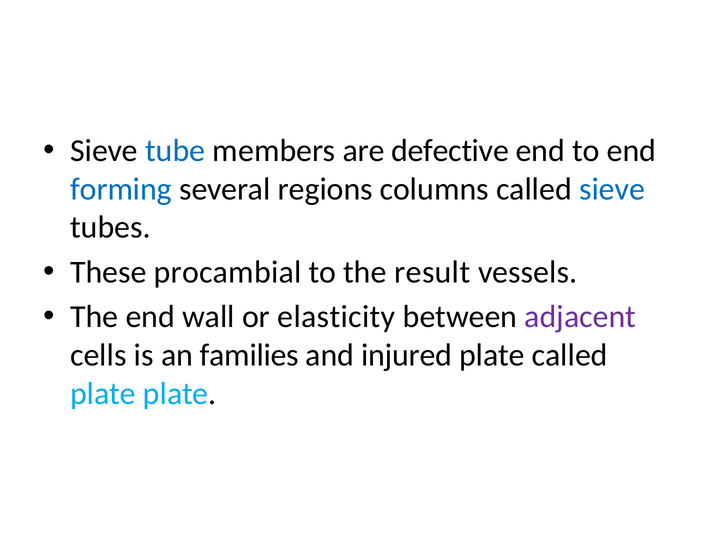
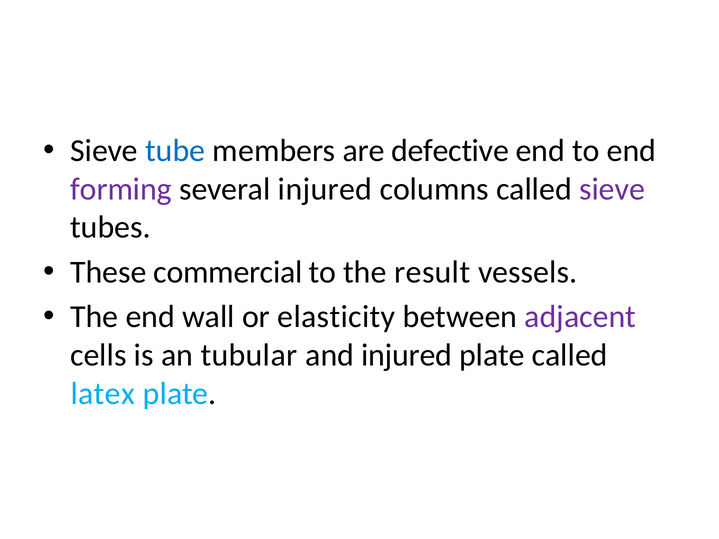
forming colour: blue -> purple
several regions: regions -> injured
sieve at (612, 189) colour: blue -> purple
procambial: procambial -> commercial
families: families -> tubular
plate at (103, 394): plate -> latex
